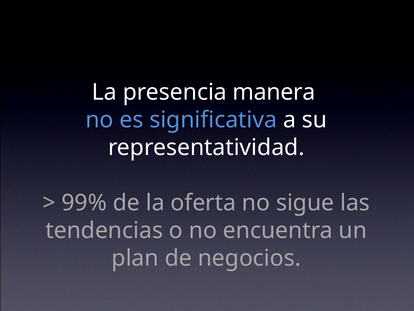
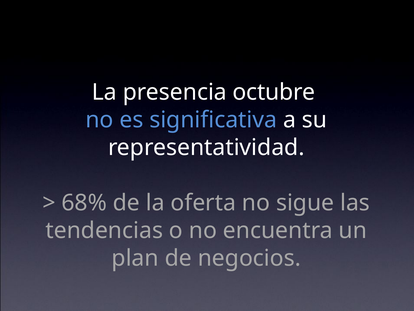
manera: manera -> octubre
99%: 99% -> 68%
